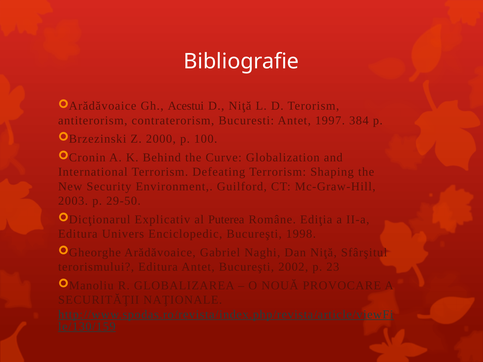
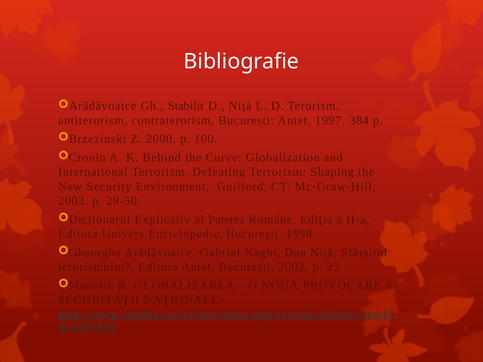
Acestui: Acestui -> Stabilit
